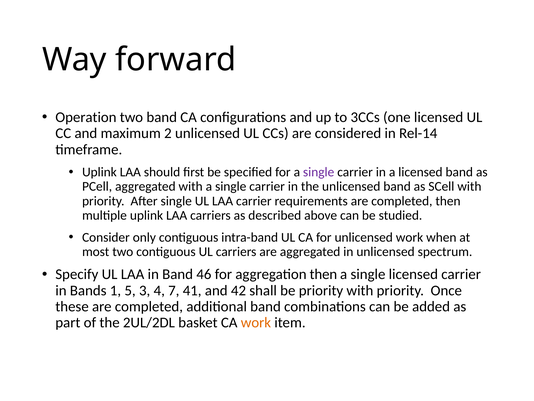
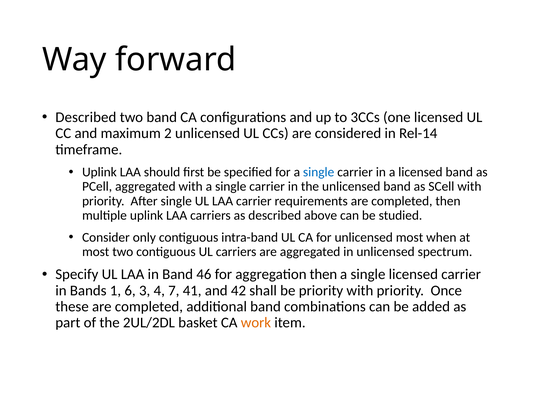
Operation at (86, 117): Operation -> Described
single at (319, 172) colour: purple -> blue
unlicensed work: work -> most
5: 5 -> 6
